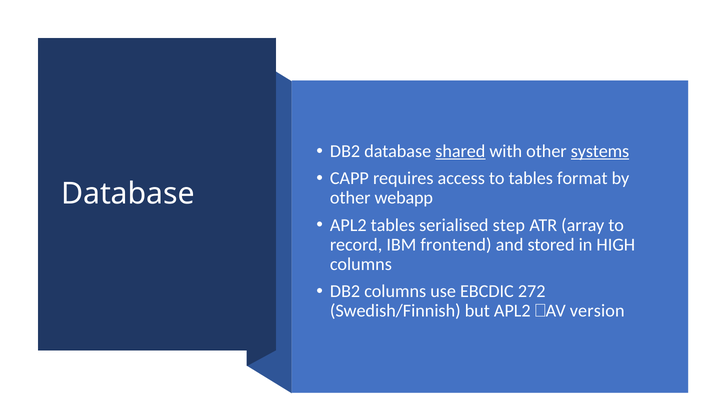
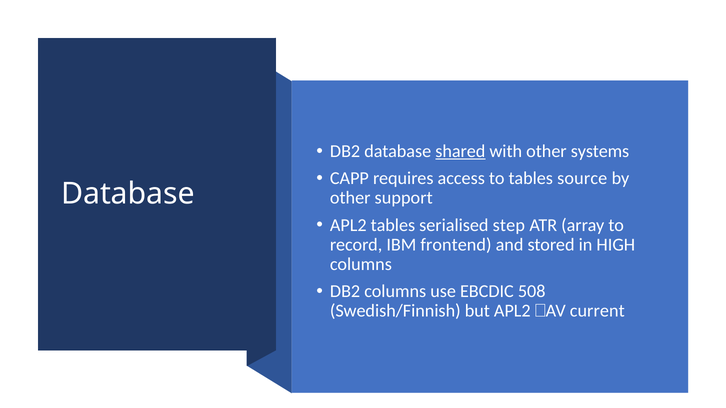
systems underline: present -> none
format: format -> source
webapp: webapp -> support
272: 272 -> 508
version: version -> current
